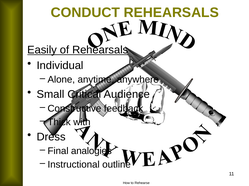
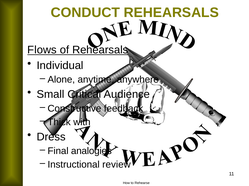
Easily: Easily -> Flows
outline: outline -> review
